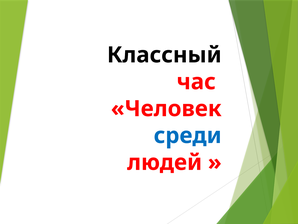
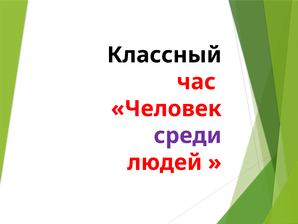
среди colour: blue -> purple
